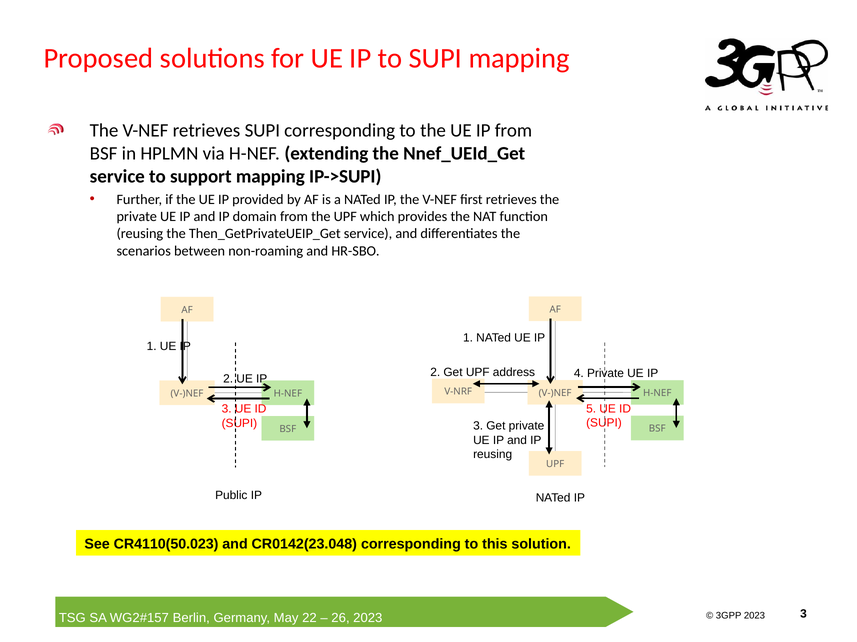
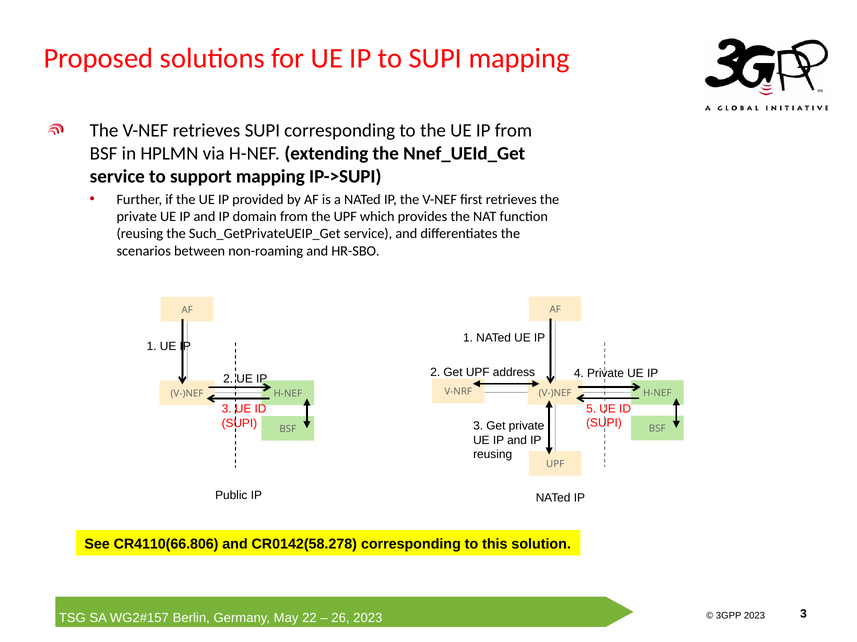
Then_GetPrivateUEIP_Get: Then_GetPrivateUEIP_Get -> Such_GetPrivateUEIP_Get
CR4110(50.023: CR4110(50.023 -> CR4110(66.806
CR0142(23.048: CR0142(23.048 -> CR0142(58.278
